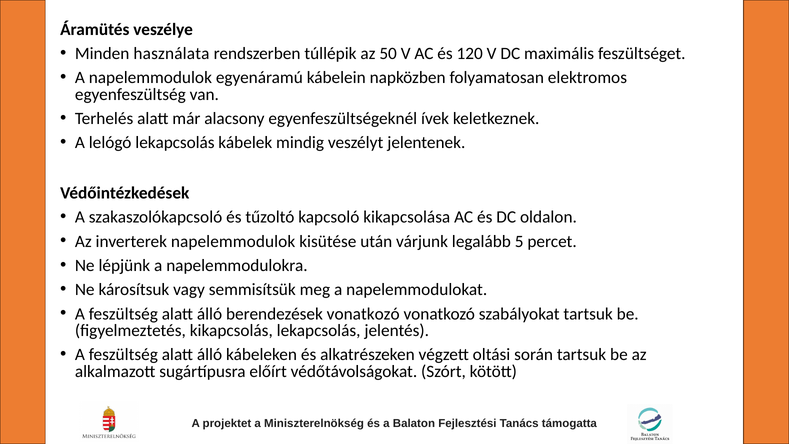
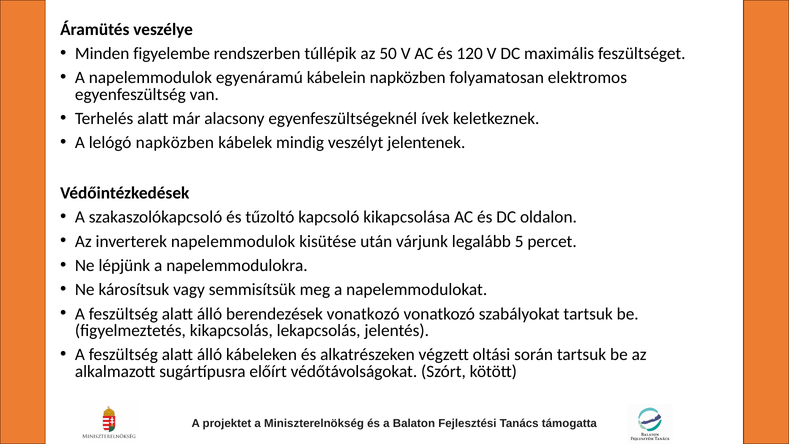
használata: használata -> figyelembe
lelógó lekapcsolás: lekapcsolás -> napközben
